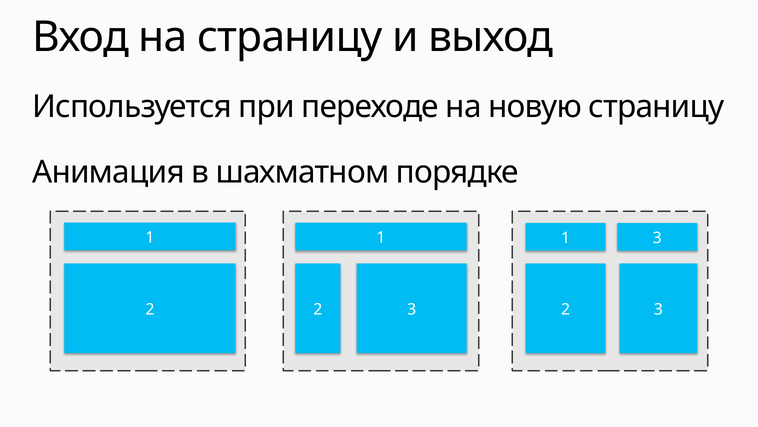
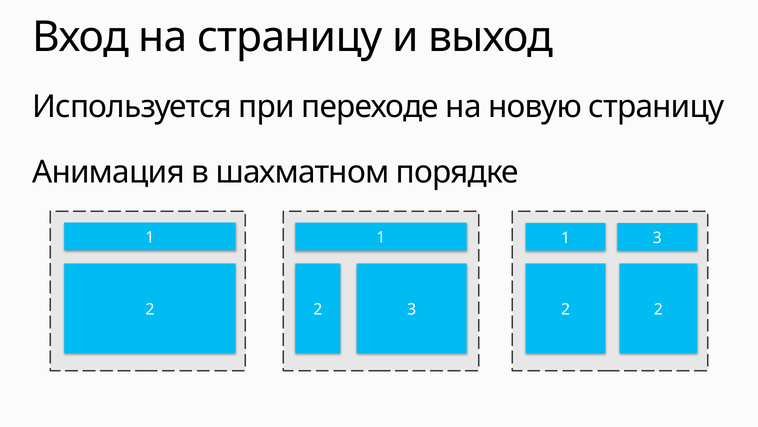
3 3: 3 -> 2
